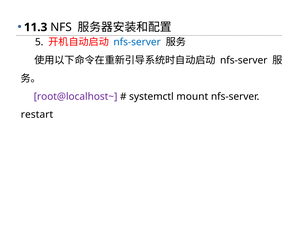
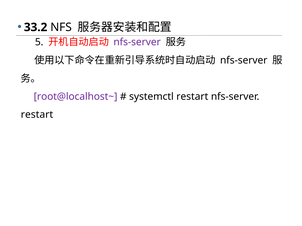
11.3: 11.3 -> 33.2
nfs-server at (137, 42) colour: blue -> purple
systemctl mount: mount -> restart
